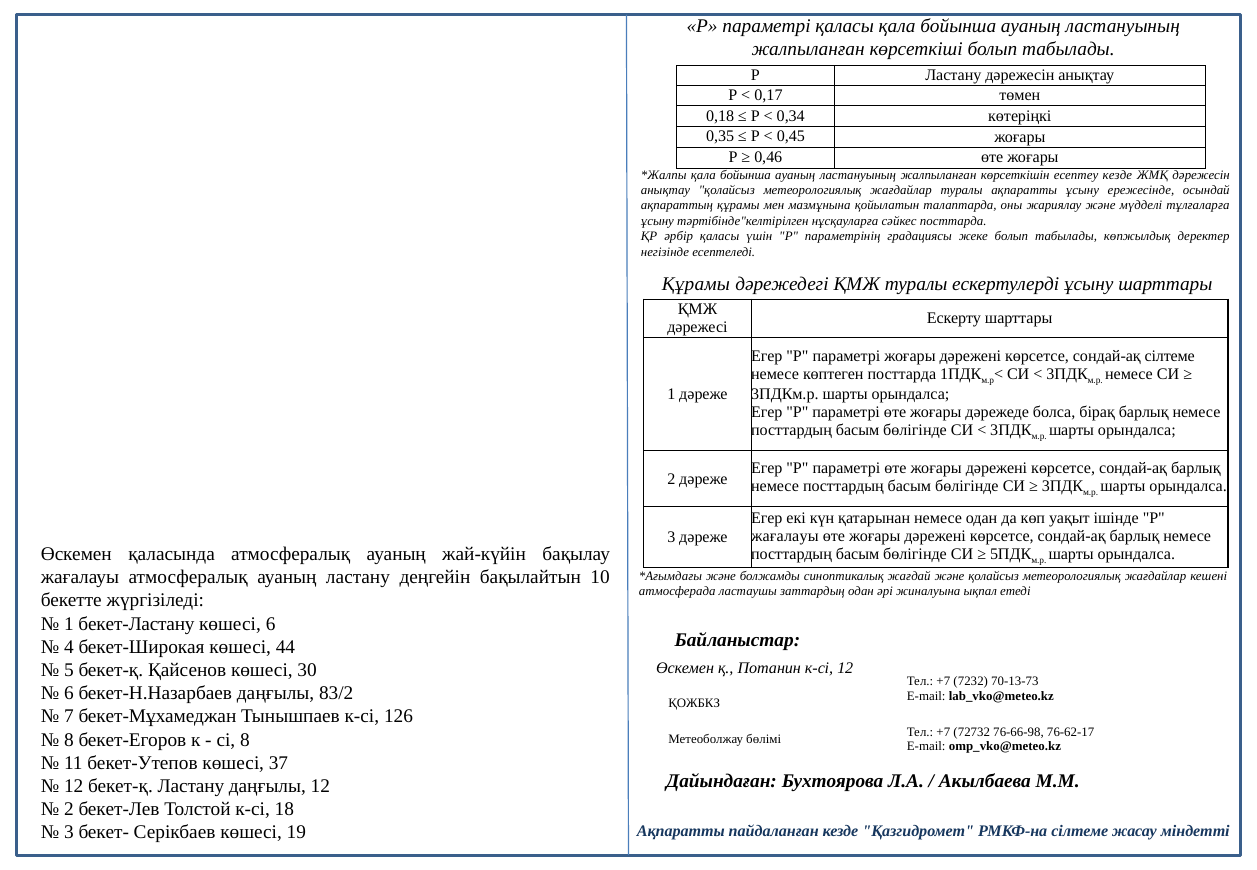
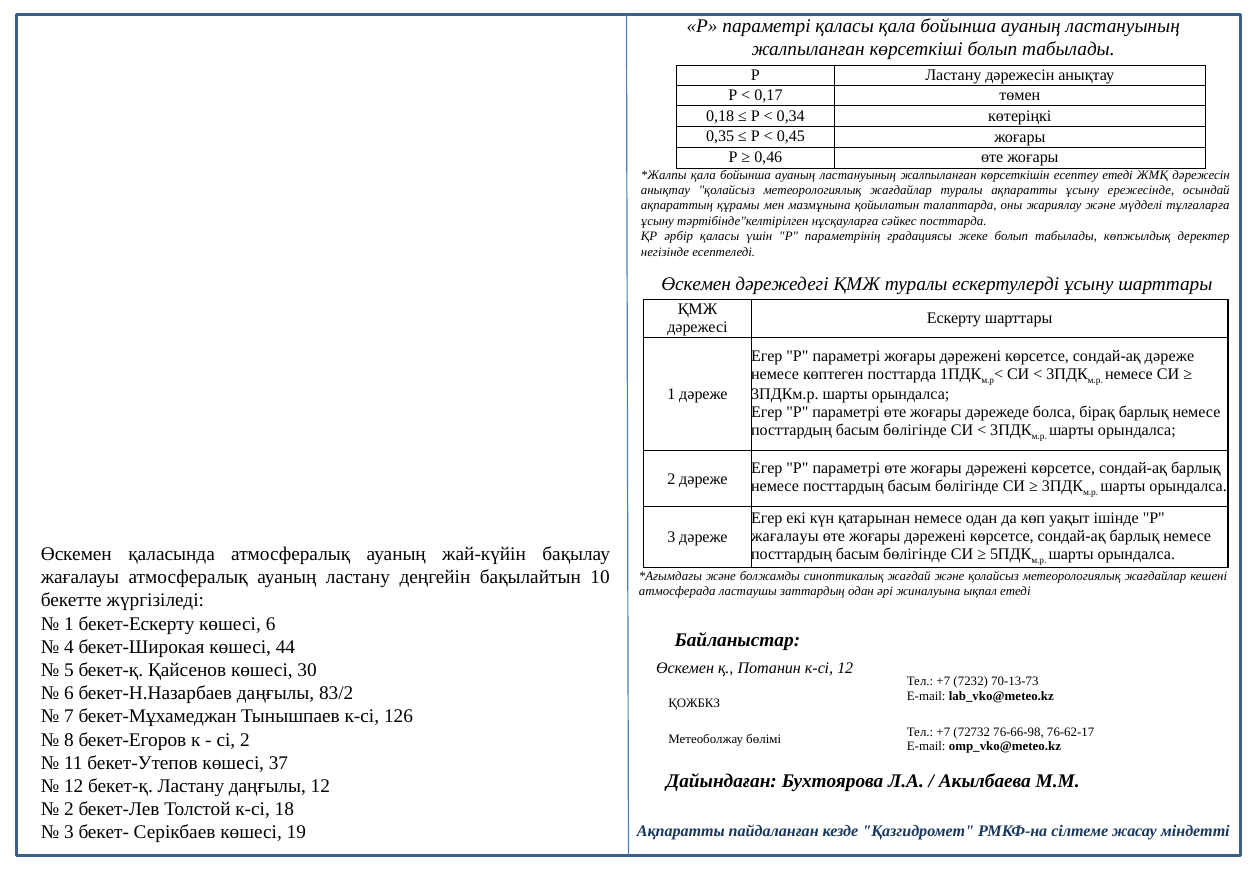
есептеу кезде: кезде -> етеді
Құрамы at (696, 284): Құрамы -> Өскемен
сондай-ақ сілтеме: сілтеме -> дәреже
бекет-Ластану: бекет-Ластану -> бекет-Ескерту
сі 8: 8 -> 2
